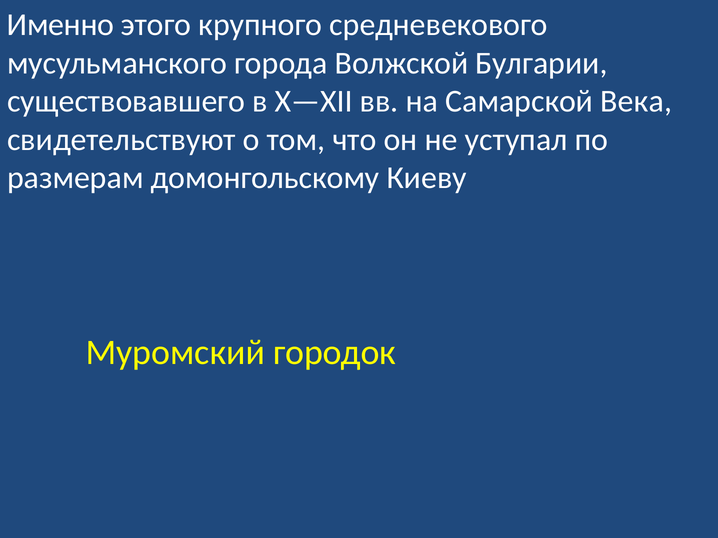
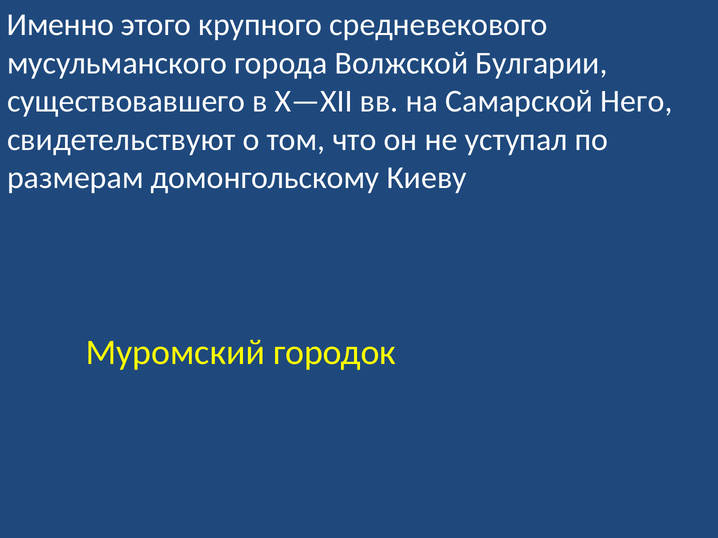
Века: Века -> Него
